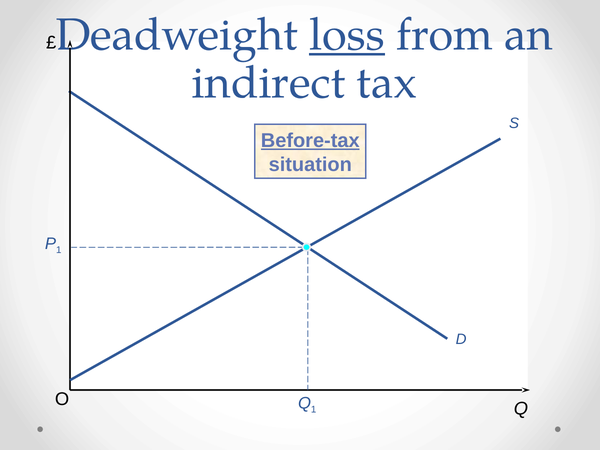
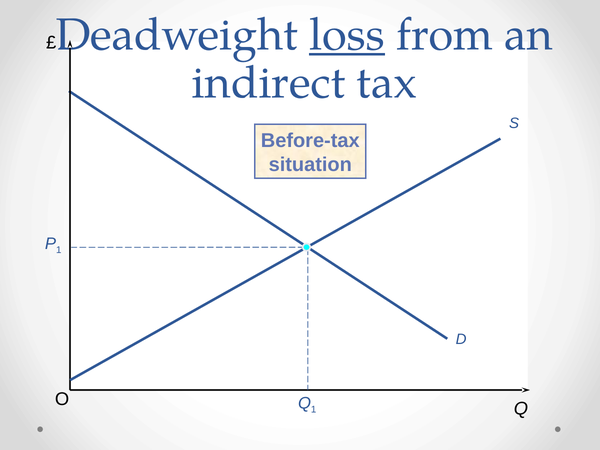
Before-tax underline: present -> none
